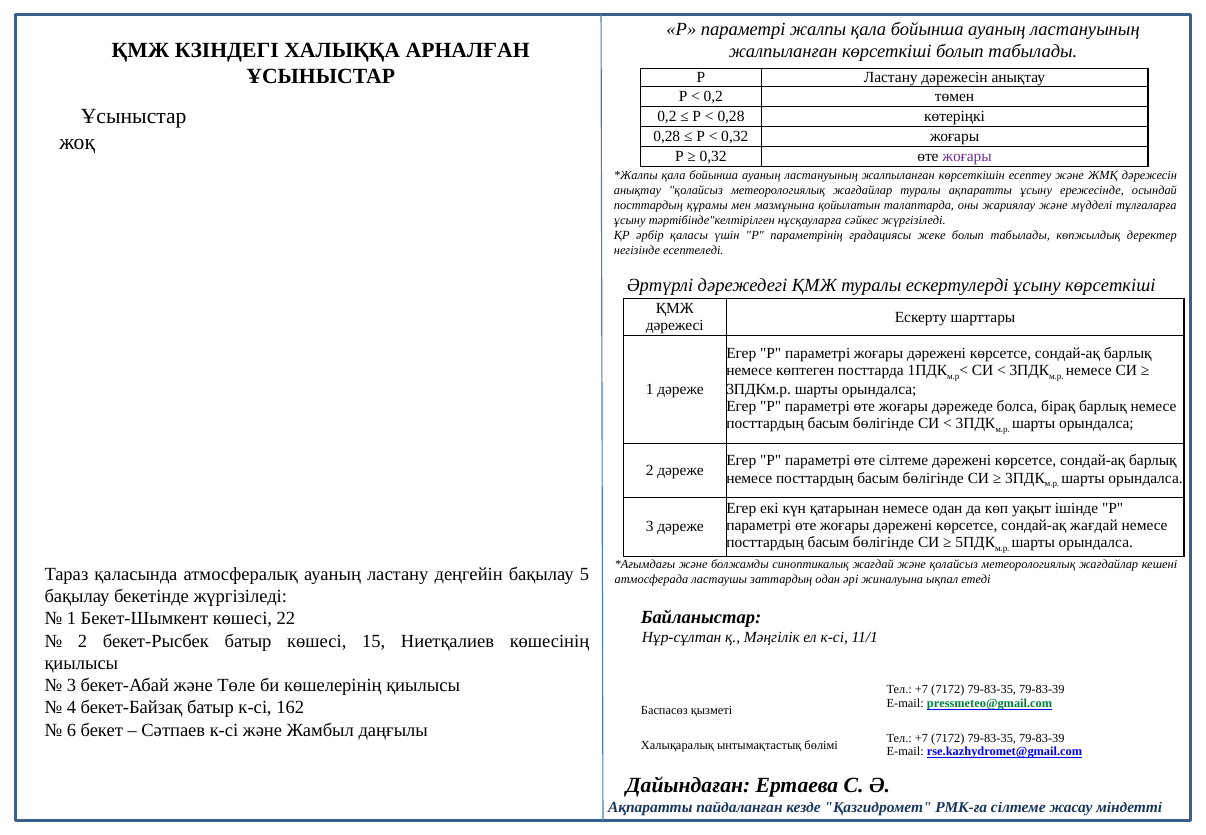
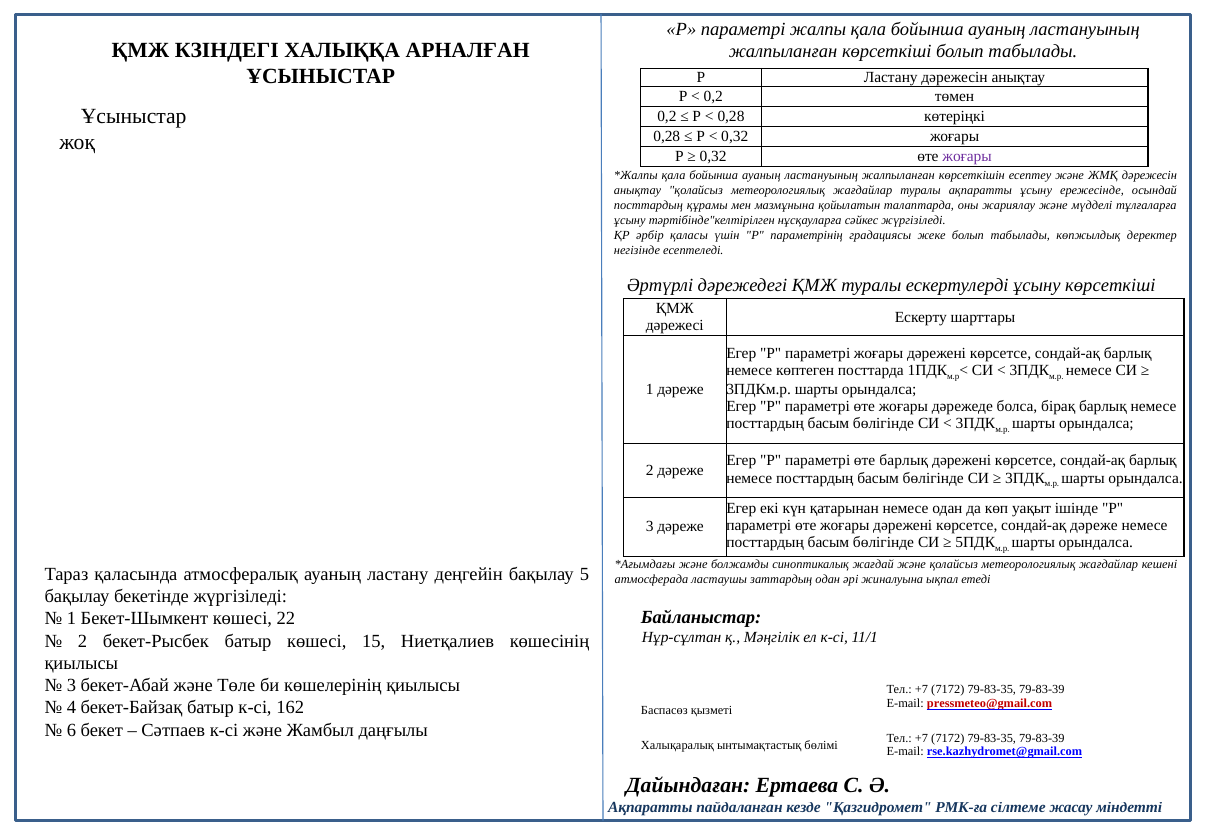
өте сілтеме: сілтеме -> барлық
сондай-ақ жағдай: жағдай -> дәреже
pressmeteo@gmail.com colour: green -> red
